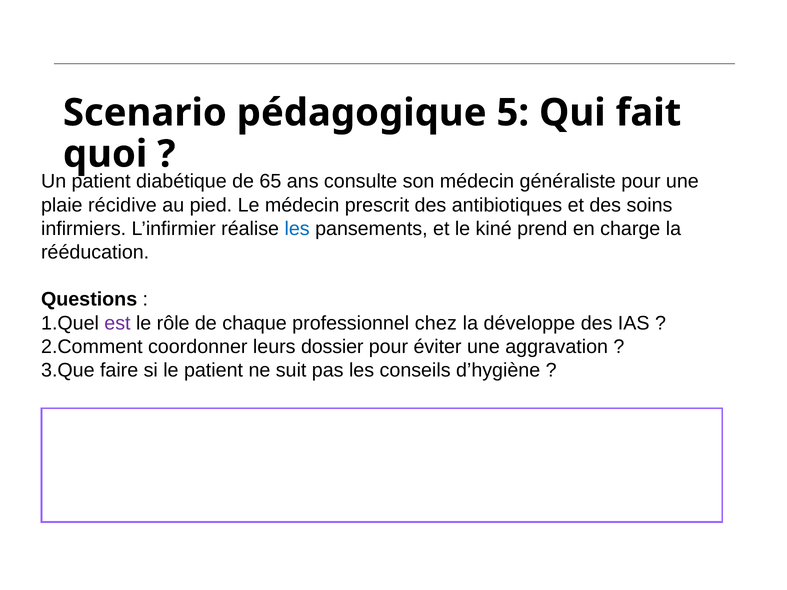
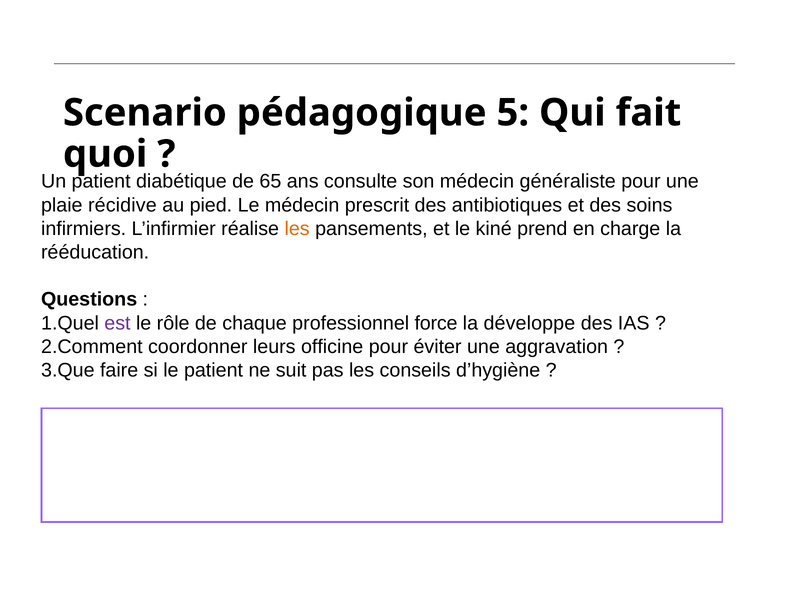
les at (297, 229) colour: blue -> orange
chez: chez -> force
dossier: dossier -> officine
